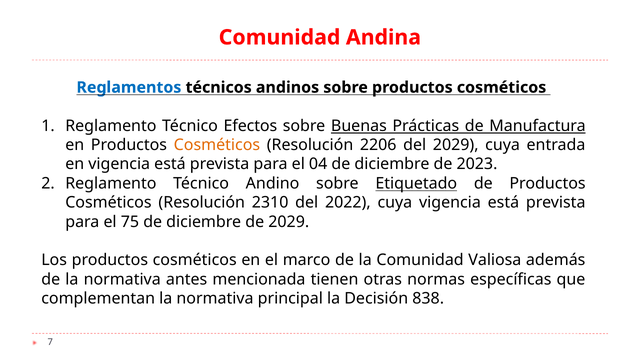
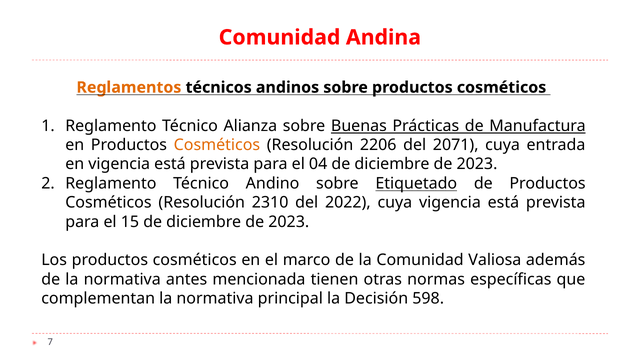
Reglamentos colour: blue -> orange
Efectos: Efectos -> Alianza
del 2029: 2029 -> 2071
75: 75 -> 15
2029 at (289, 222): 2029 -> 2023
838: 838 -> 598
